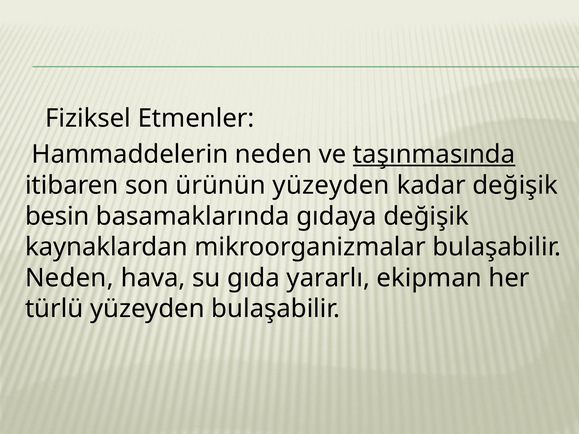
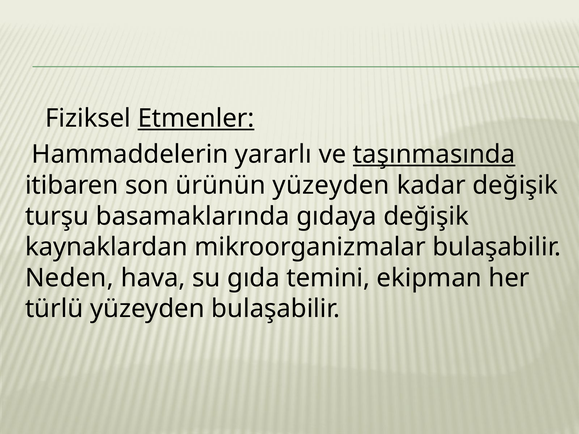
Etmenler underline: none -> present
Hammaddelerin neden: neden -> yararlı
besin: besin -> turşu
yararlı: yararlı -> temini
